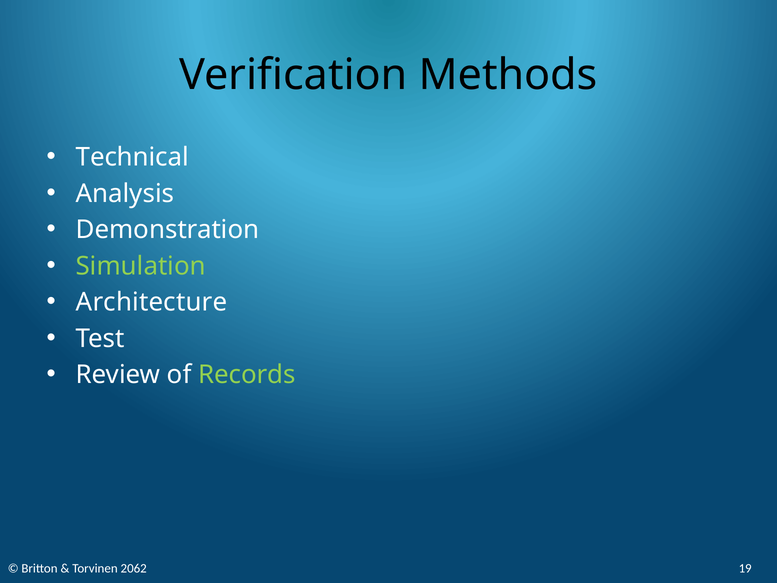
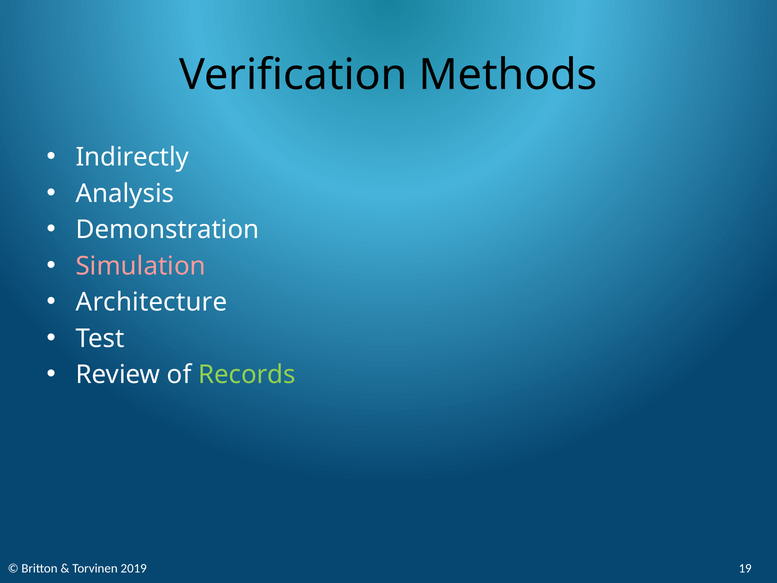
Technical: Technical -> Indirectly
Simulation colour: light green -> pink
2062: 2062 -> 2019
